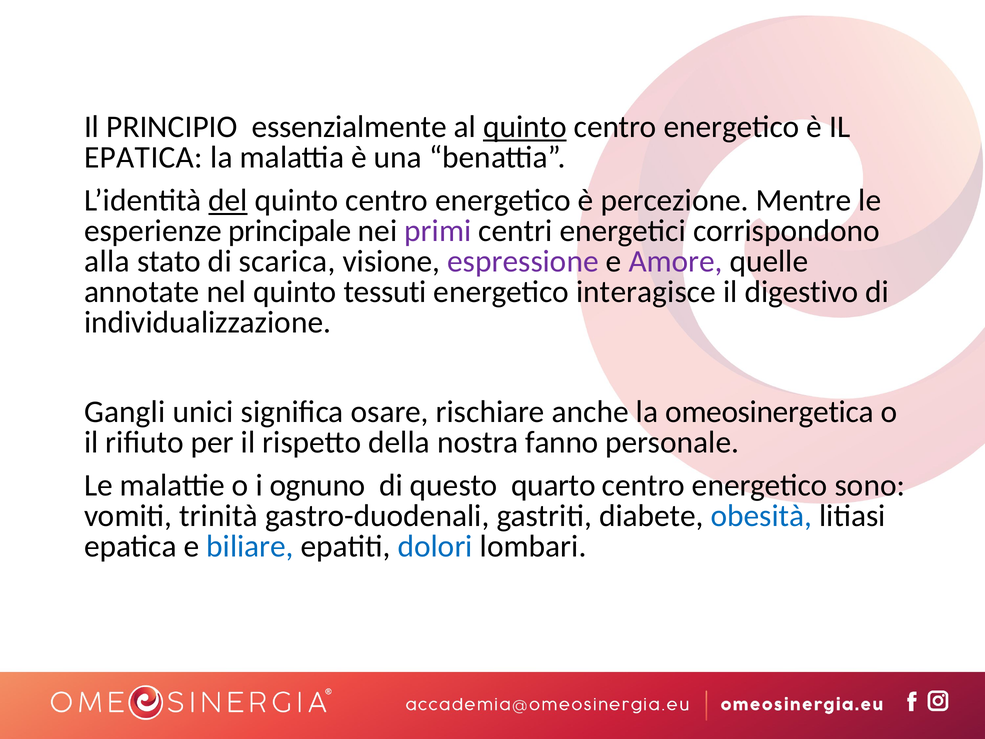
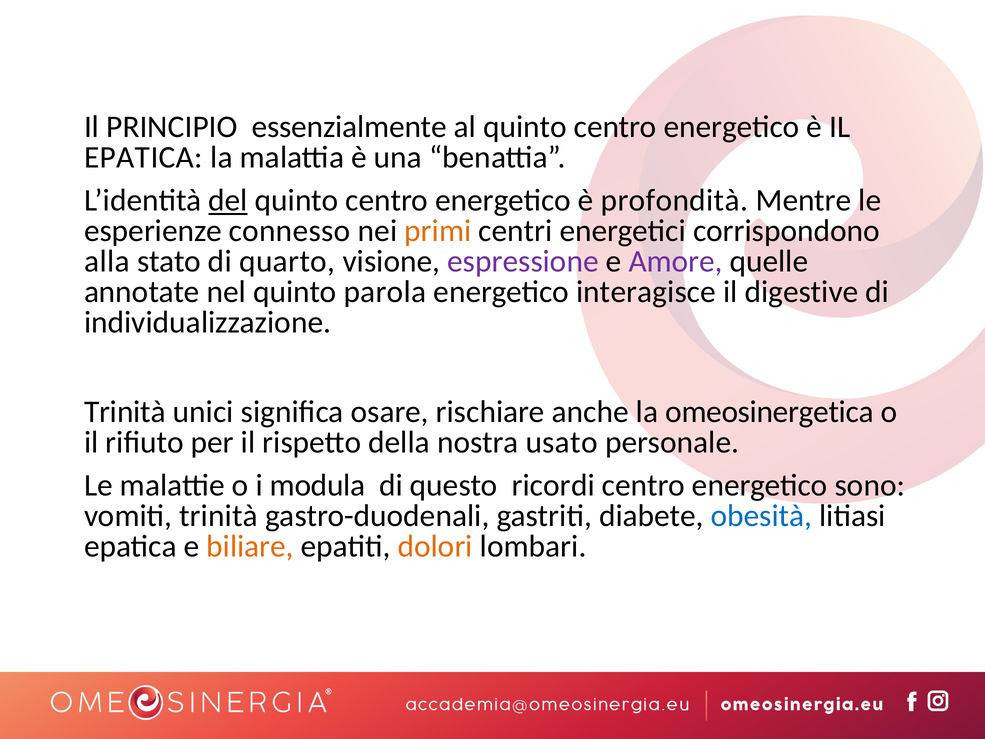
quinto at (525, 127) underline: present -> none
percezione: percezione -> profondità
principale: principale -> connesso
primi colour: purple -> orange
scarica: scarica -> quarto
tessuti: tessuti -> parola
digestivo: digestivo -> digestive
Gangli at (125, 412): Gangli -> Trinità
fanno: fanno -> usato
ognuno: ognuno -> modula
quarto: quarto -> ricordi
biliare colour: blue -> orange
dolori colour: blue -> orange
